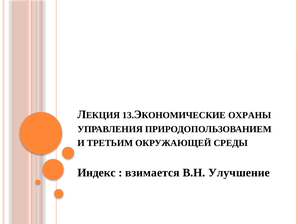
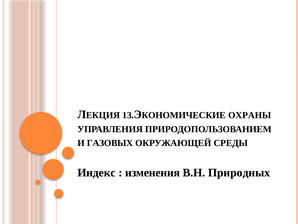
ТРЕТЬИМ: ТРЕТЬИМ -> ГАЗОВЫХ
взимается: взимается -> изменения
Улучшение: Улучшение -> Природных
